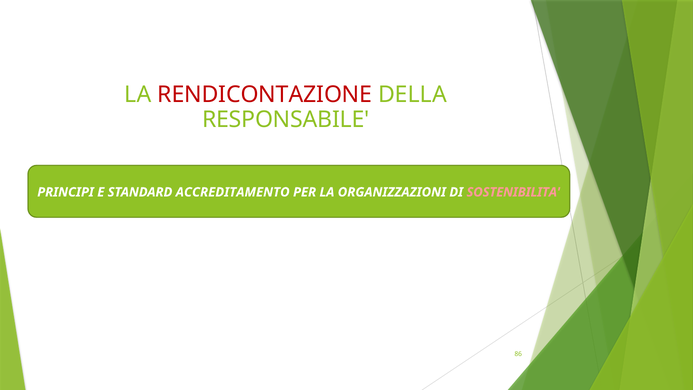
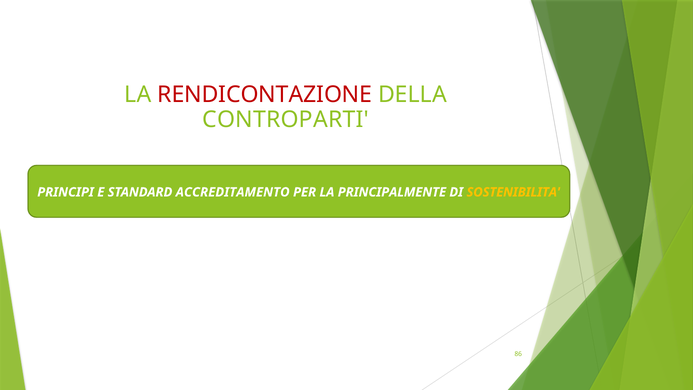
RESPONSABILE: RESPONSABILE -> CONTROPARTI
ORGANIZZAZIONI: ORGANIZZAZIONI -> PRINCIPALMENTE
SOSTENIBILITA colour: pink -> yellow
